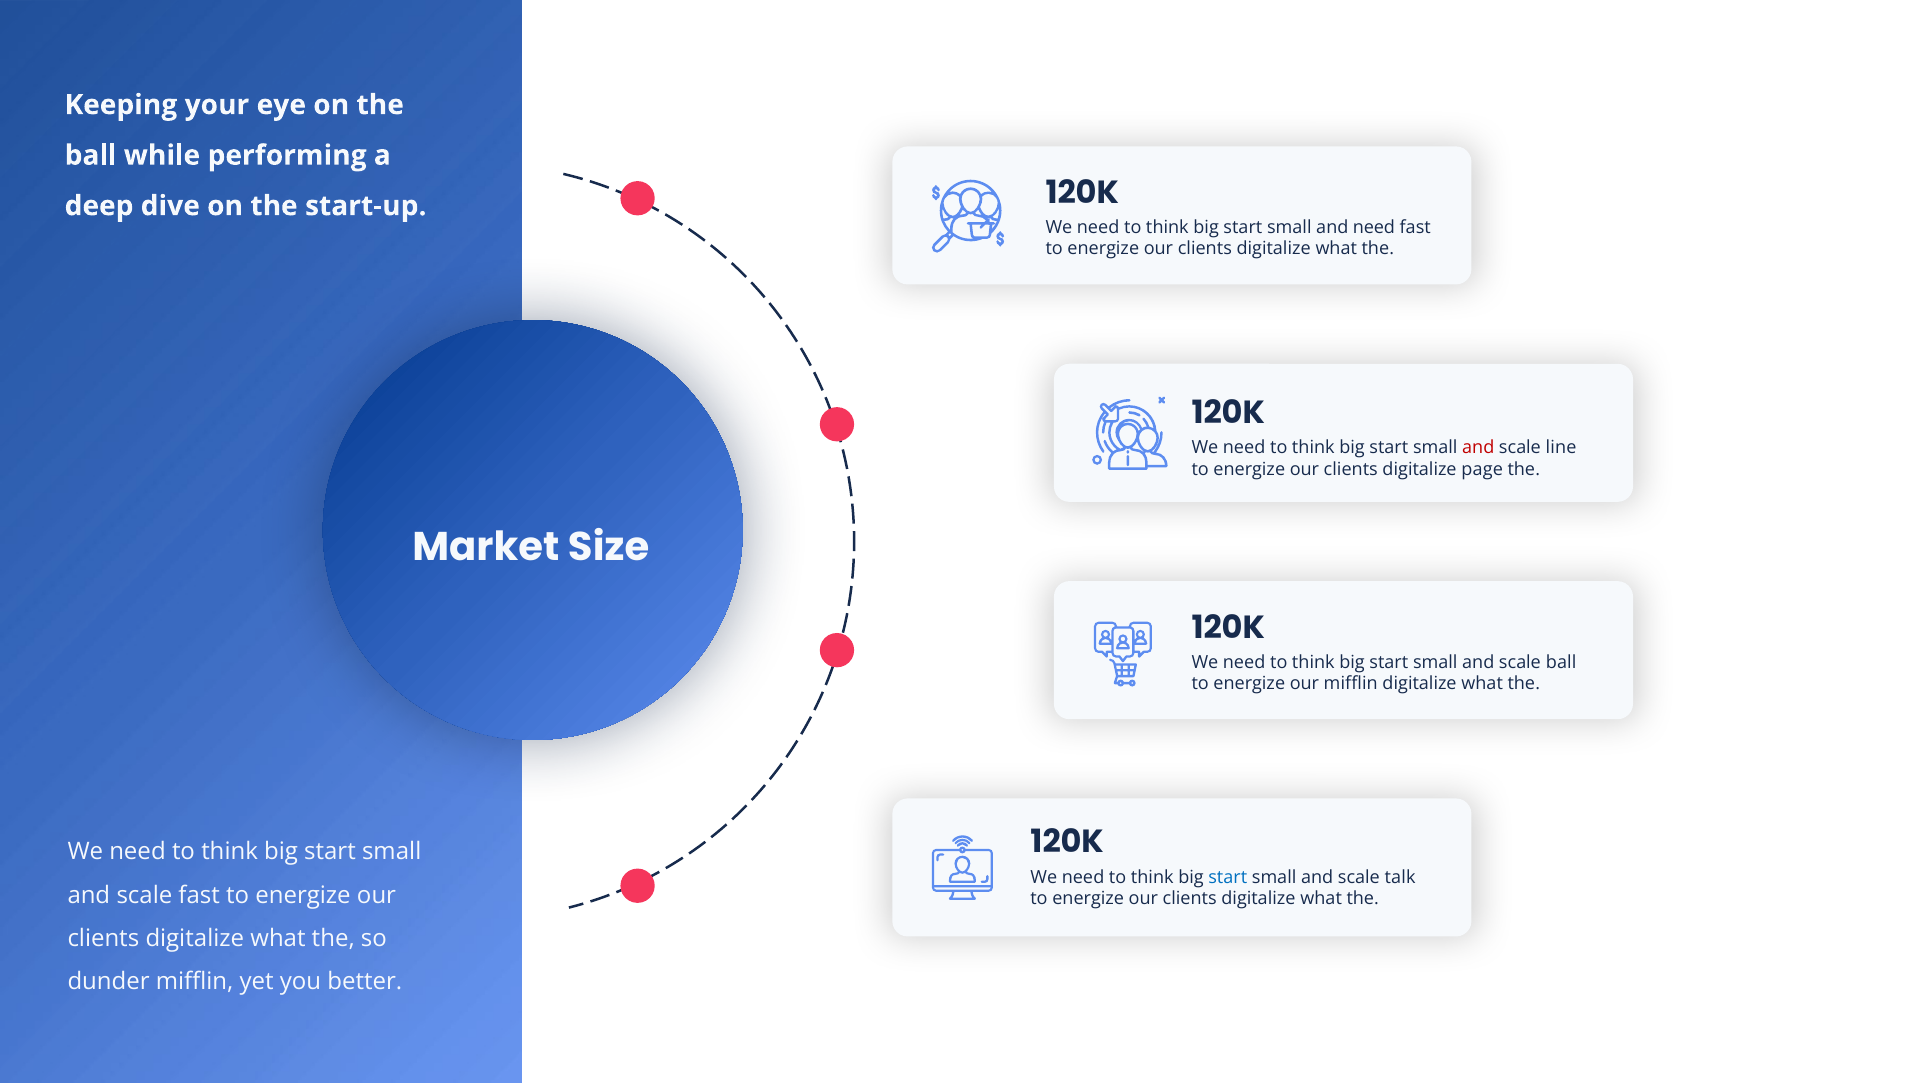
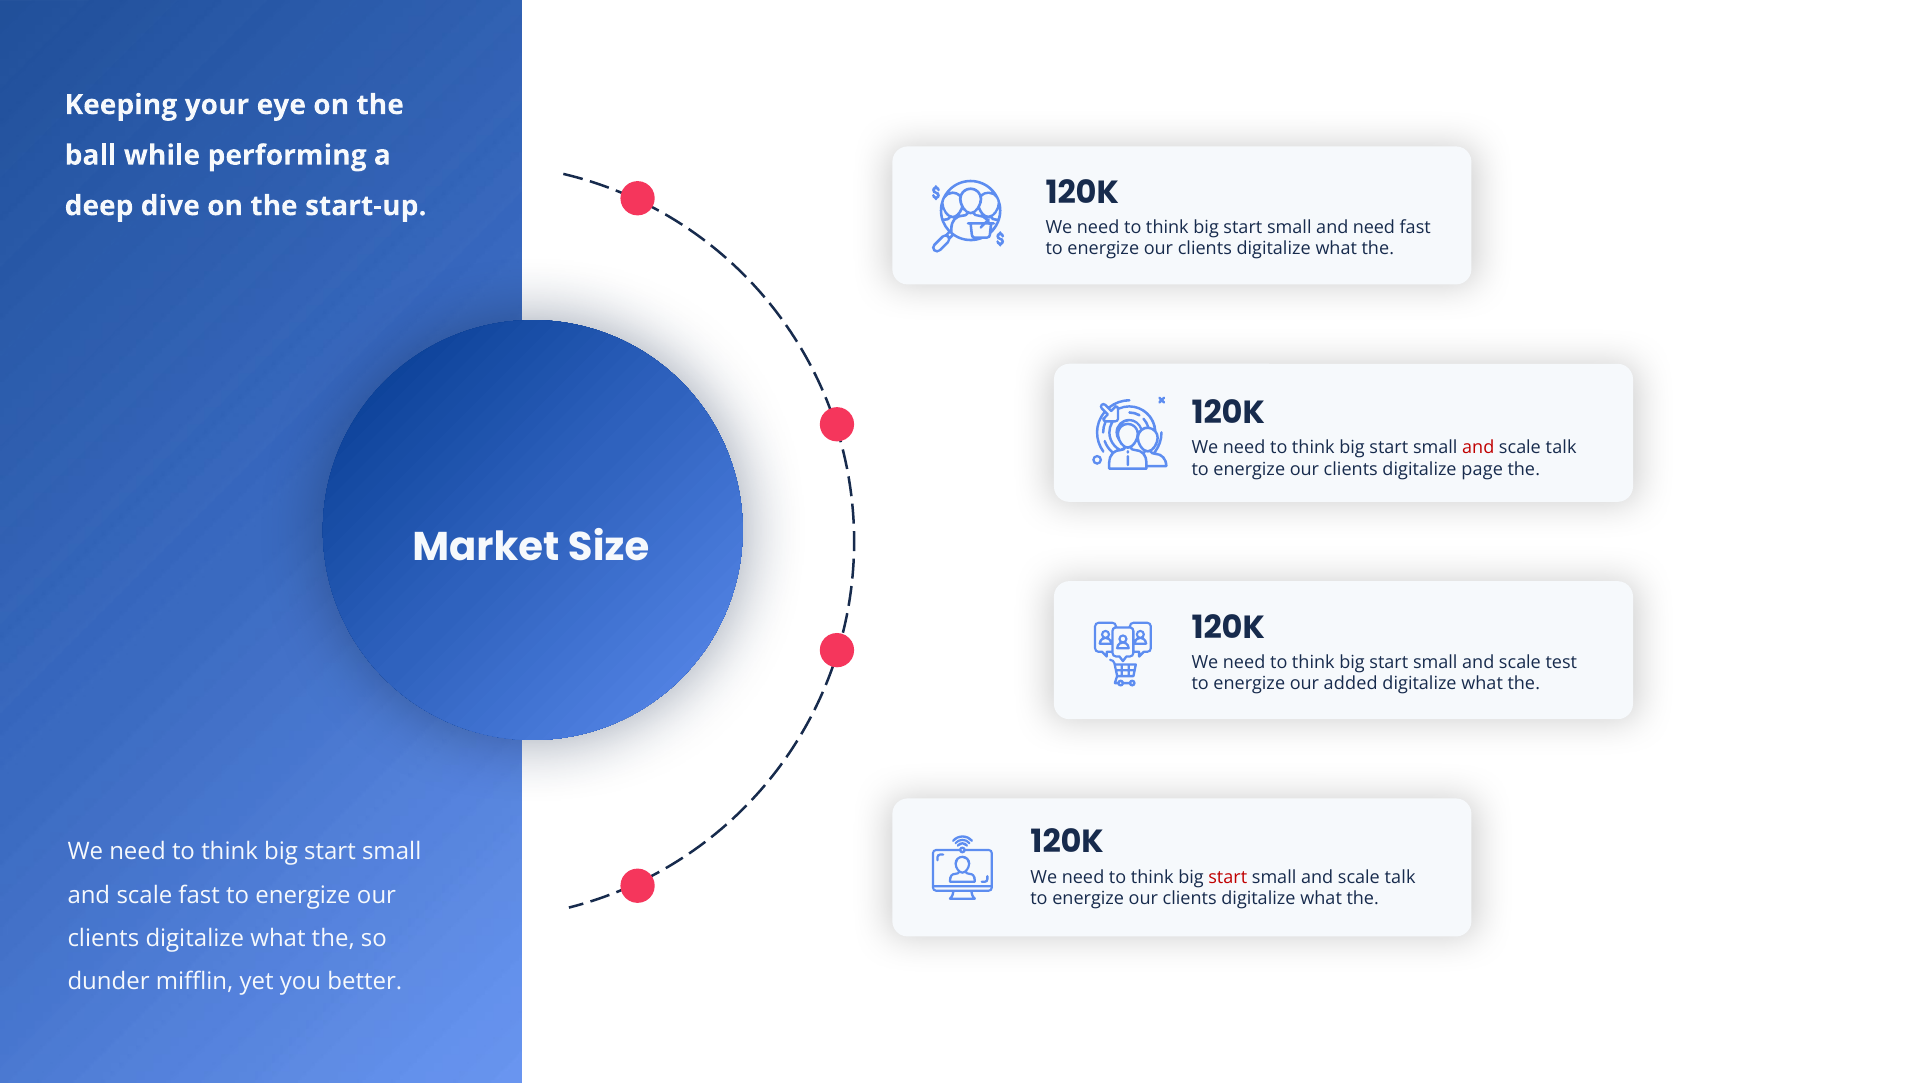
line at (1561, 448): line -> talk
scale ball: ball -> test
our mifflin: mifflin -> added
start at (1228, 877) colour: blue -> red
